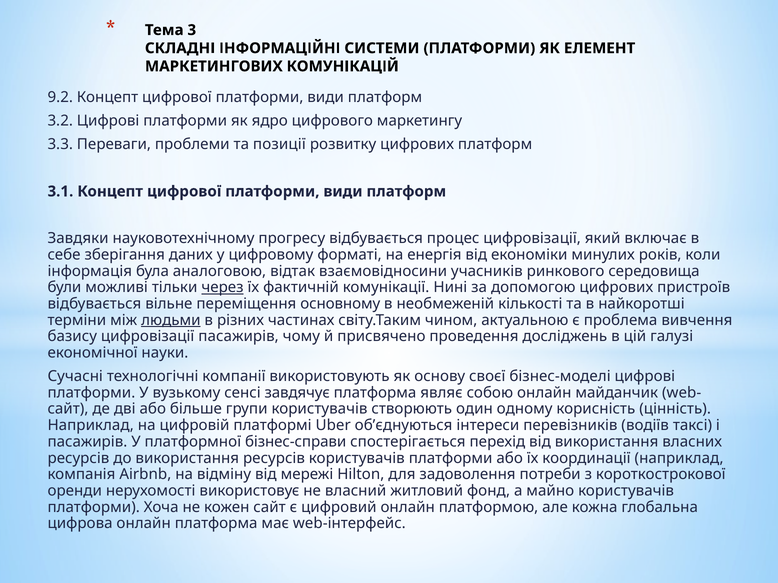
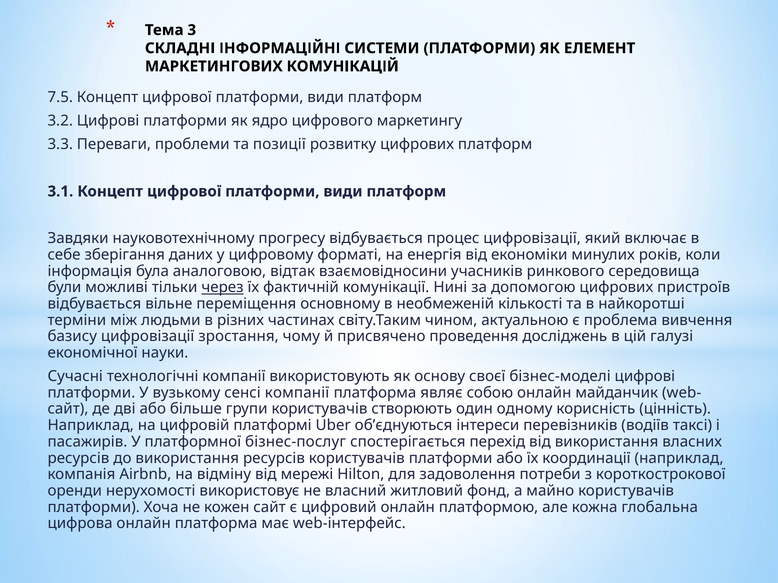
9.2: 9.2 -> 7.5
людьми underline: present -> none
цифровізації пасажирів: пасажирів -> зростання
сенсі завдячує: завдячує -> компанії
бізнес-справи: бізнес-справи -> бізнес-послуг
